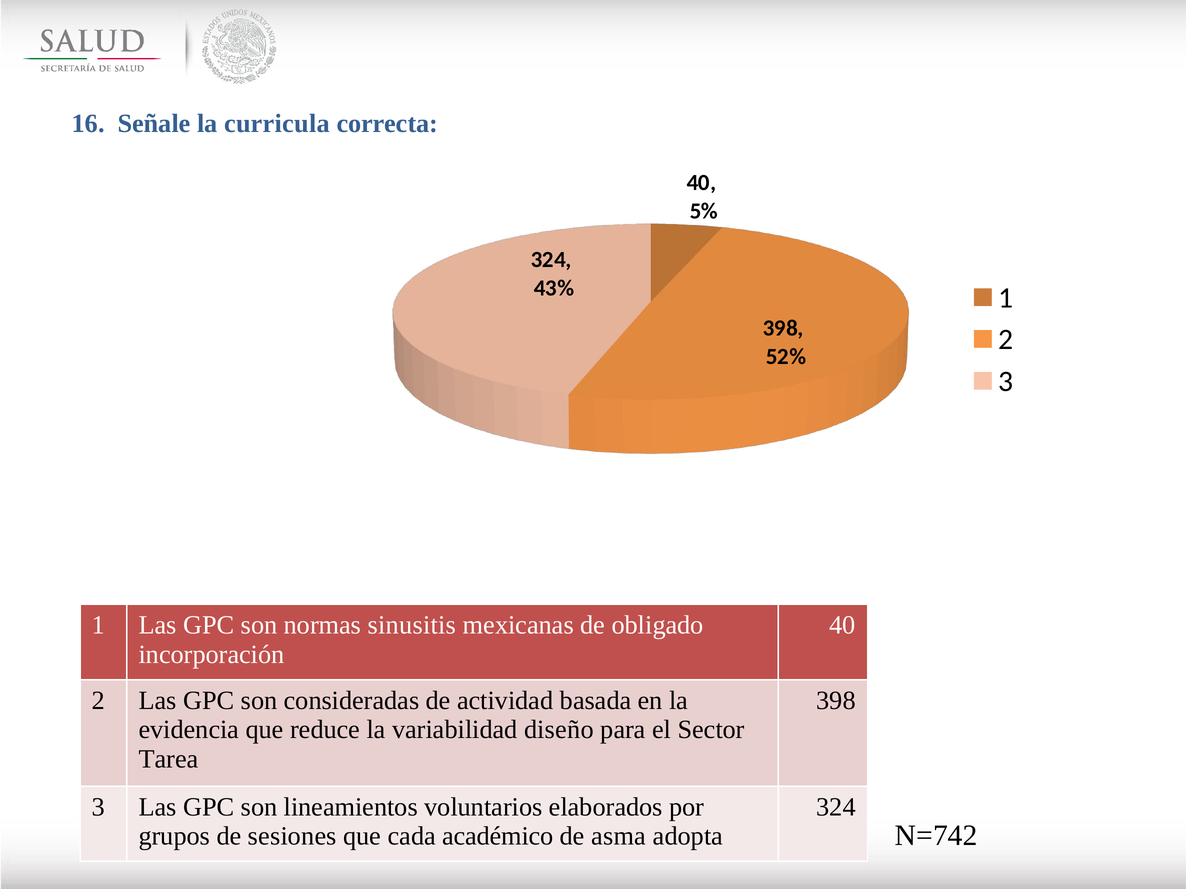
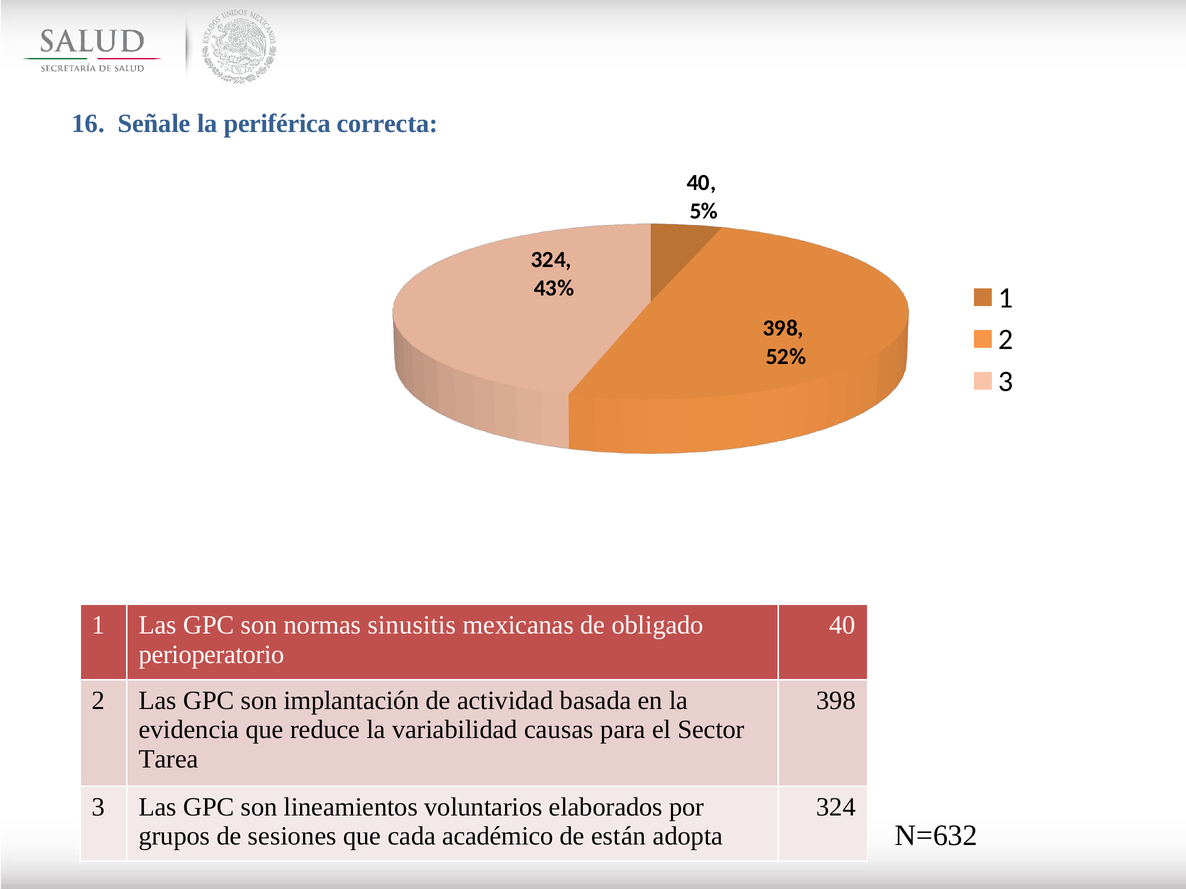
curricula: curricula -> periférica
incorporación: incorporación -> perioperatorio
consideradas: consideradas -> implantación
diseño: diseño -> causas
N=742: N=742 -> N=632
asma: asma -> están
